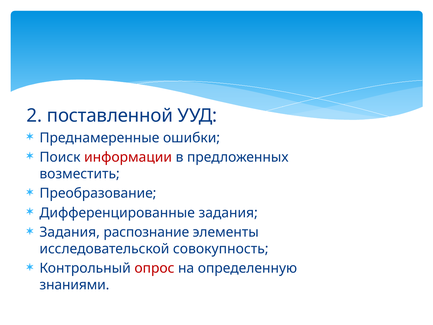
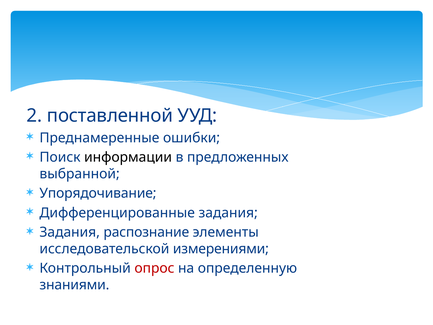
информации colour: red -> black
возместить: возместить -> выбранной
Преобразование: Преобразование -> Упорядочивание
совокупность: совокупность -> измерениями
